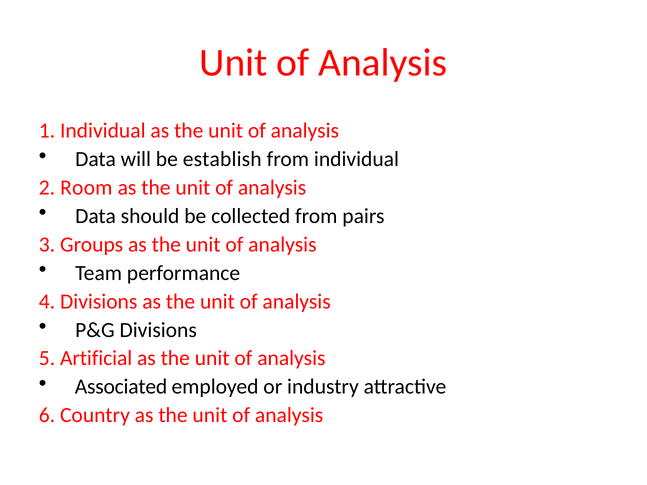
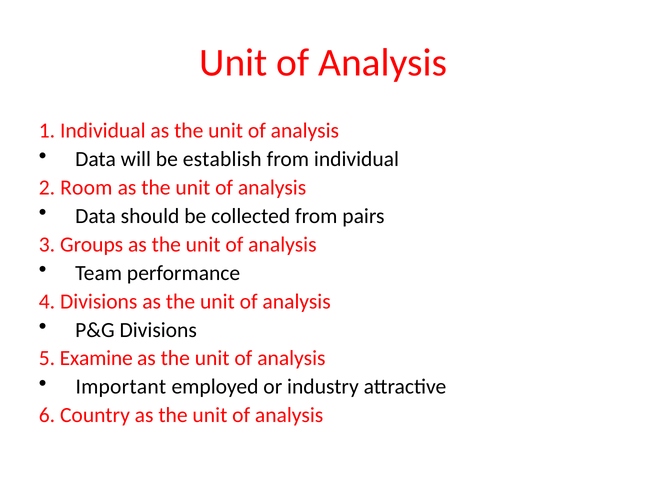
Artificial: Artificial -> Examine
Associated: Associated -> Important
